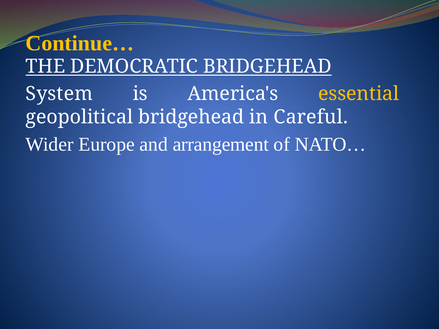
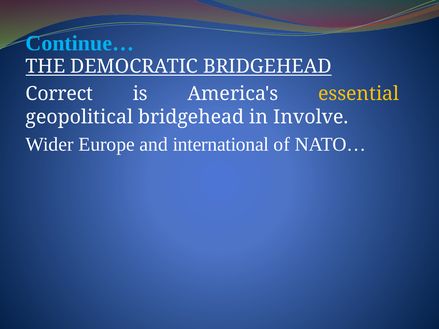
Continue… colour: yellow -> light blue
System: System -> Correct
Careful: Careful -> Involve
arrangement: arrangement -> international
